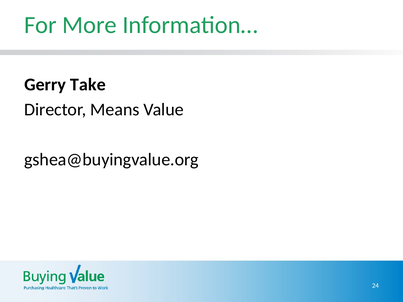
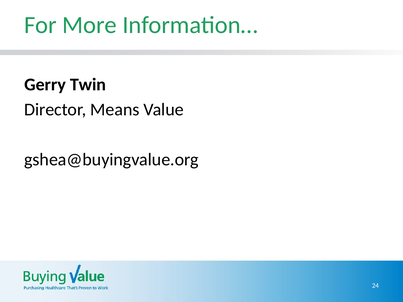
Take: Take -> Twin
